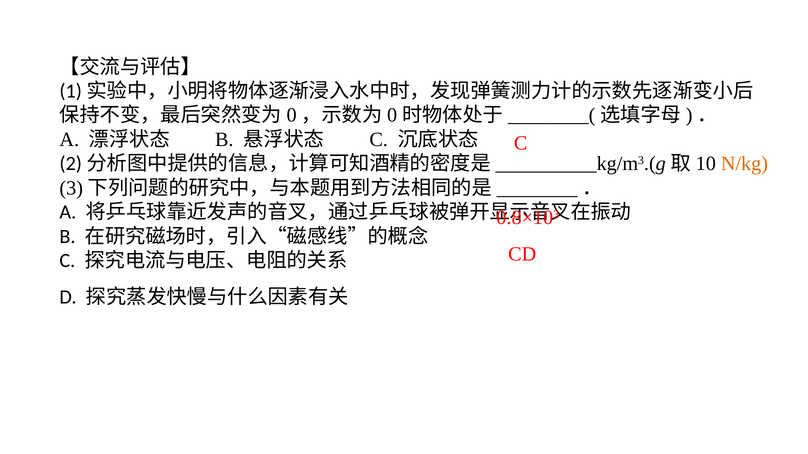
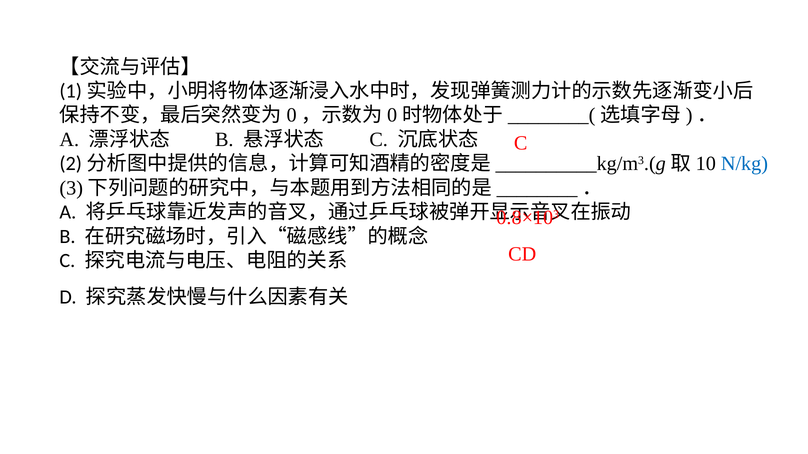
N/kg colour: orange -> blue
